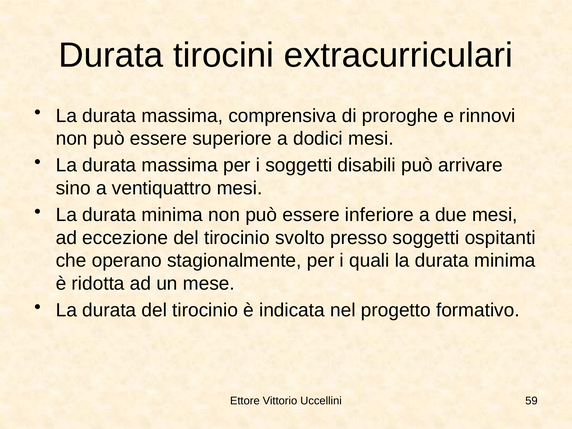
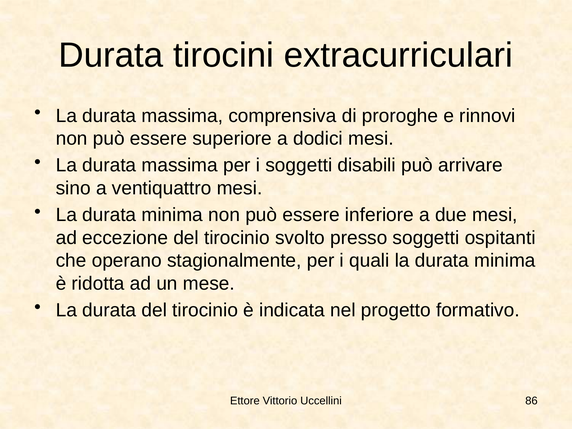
59: 59 -> 86
